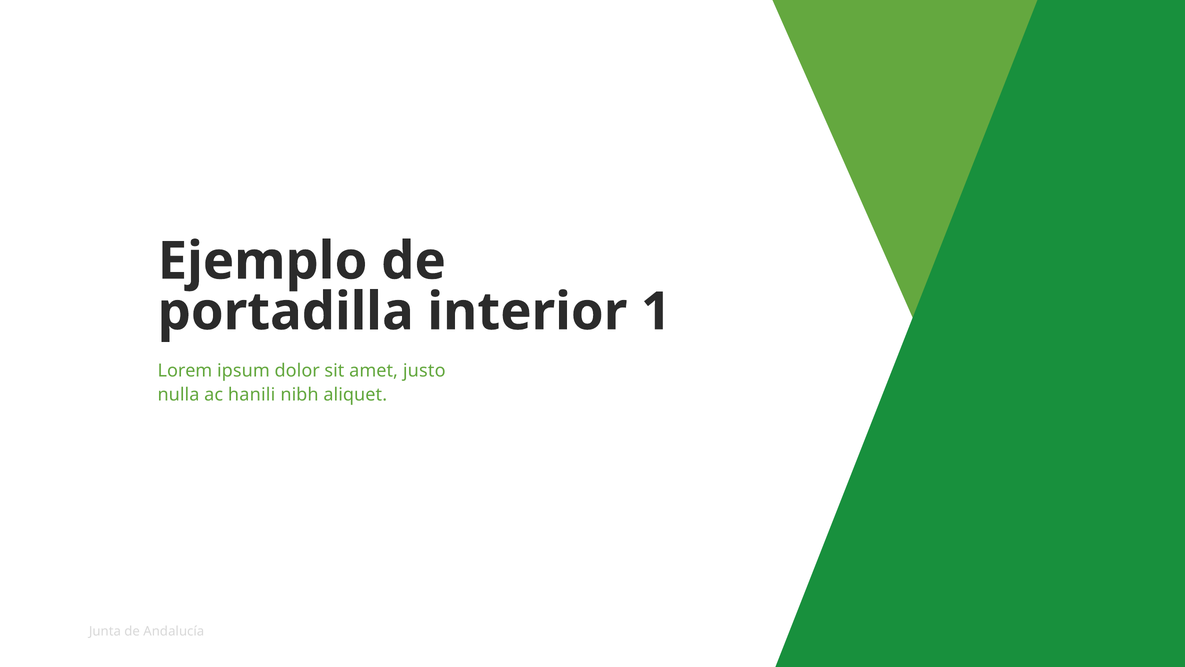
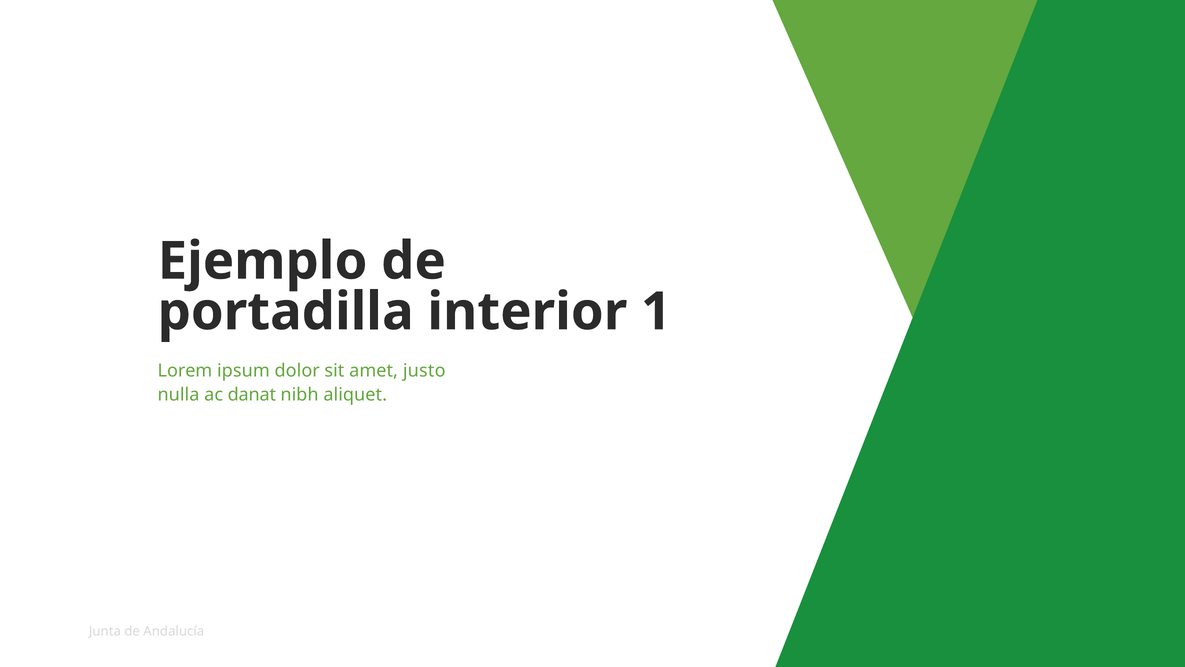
hanili: hanili -> danat
